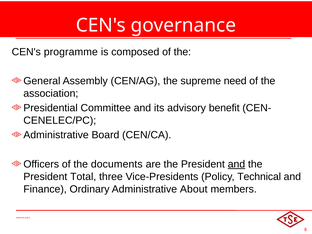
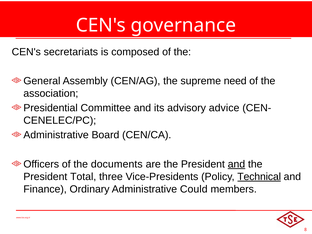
programme: programme -> secretariats
benefit: benefit -> advice
Technical underline: none -> present
About: About -> Could
